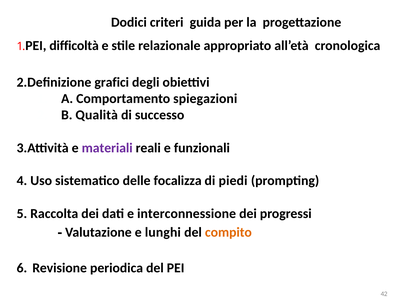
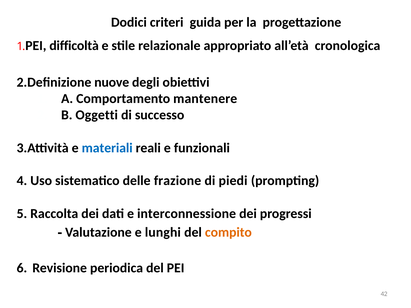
grafici: grafici -> nuove
spiegazioni: spiegazioni -> mantenere
Qualità: Qualità -> Oggetti
materiali colour: purple -> blue
focalizza: focalizza -> frazione
